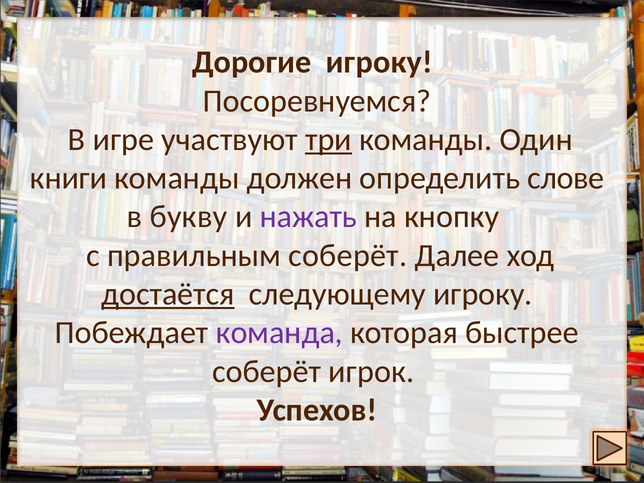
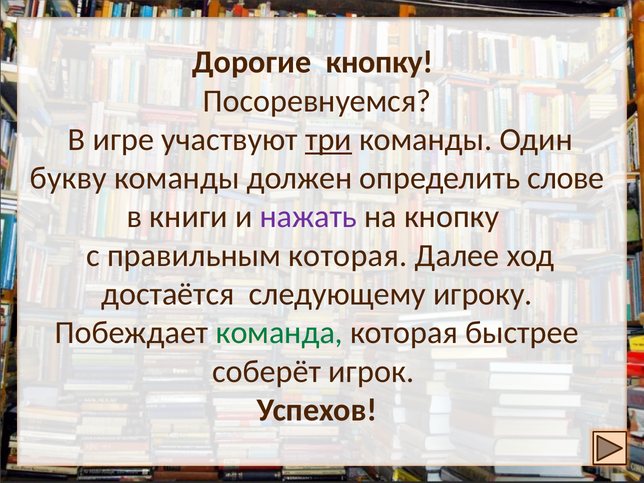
Дорогие игроку: игроку -> кнопку
книги: книги -> букву
букву: букву -> книги
правильным соберёт: соберёт -> которая
достаётся underline: present -> none
команда colour: purple -> green
